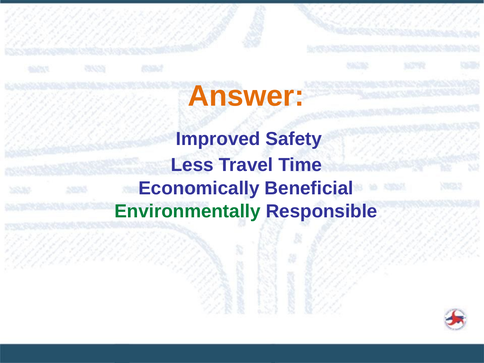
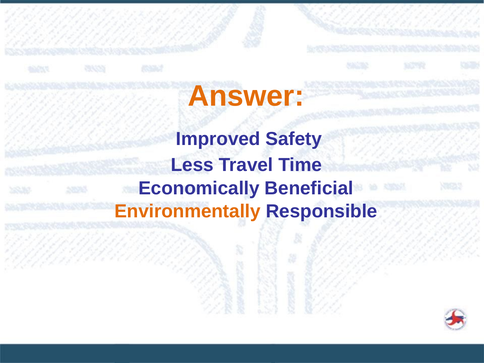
Environmentally colour: green -> orange
